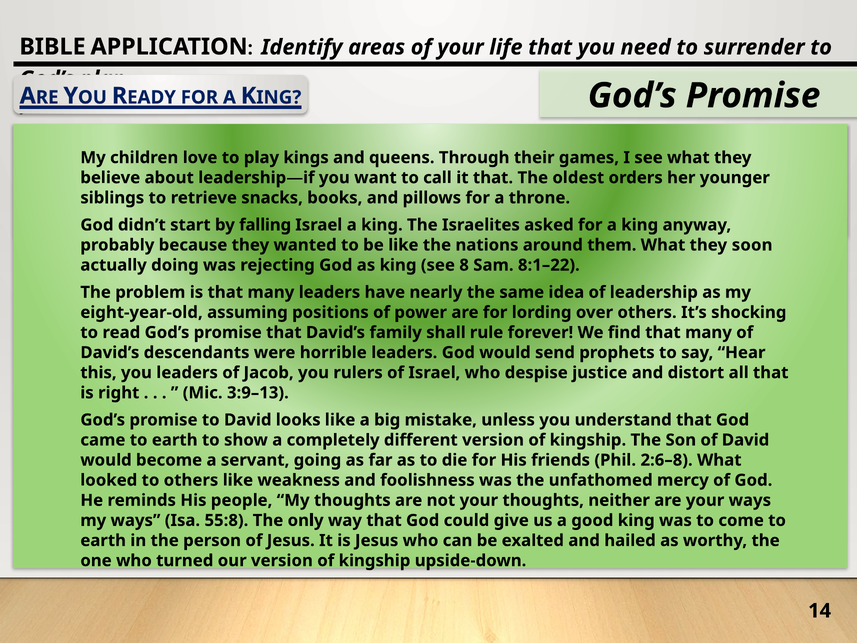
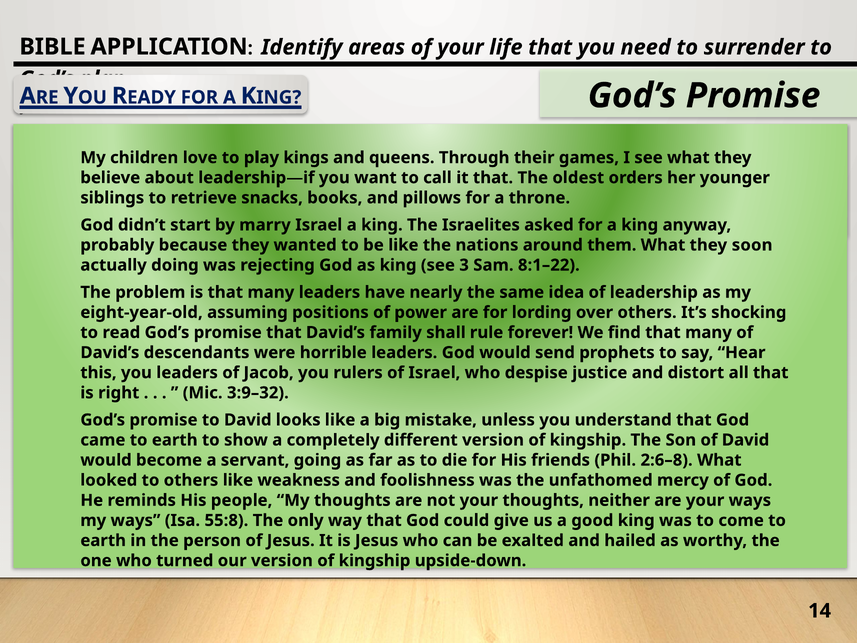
falling: falling -> marry
8: 8 -> 3
3:9–13: 3:9–13 -> 3:9–32
